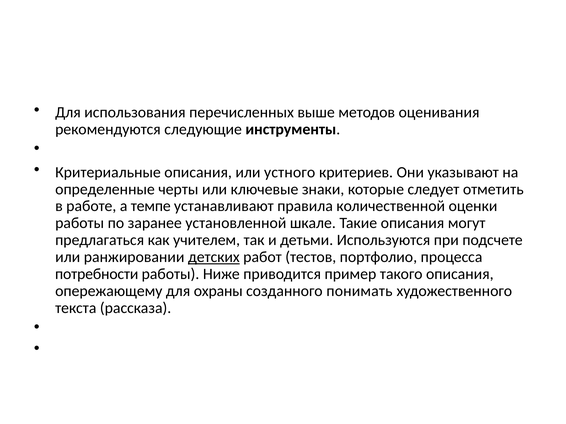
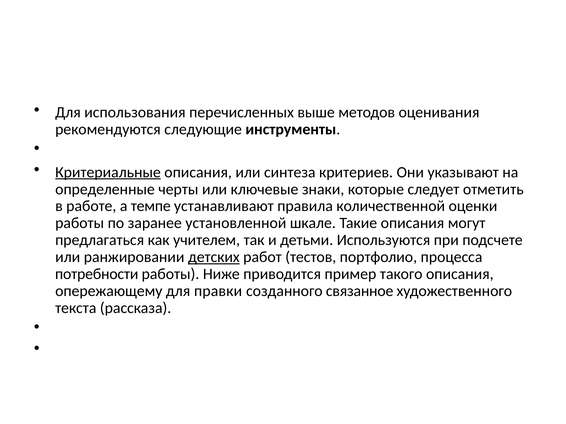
Критериальные underline: none -> present
устного: устного -> синтеза
охраны: охраны -> правки
понимать: понимать -> связанное
